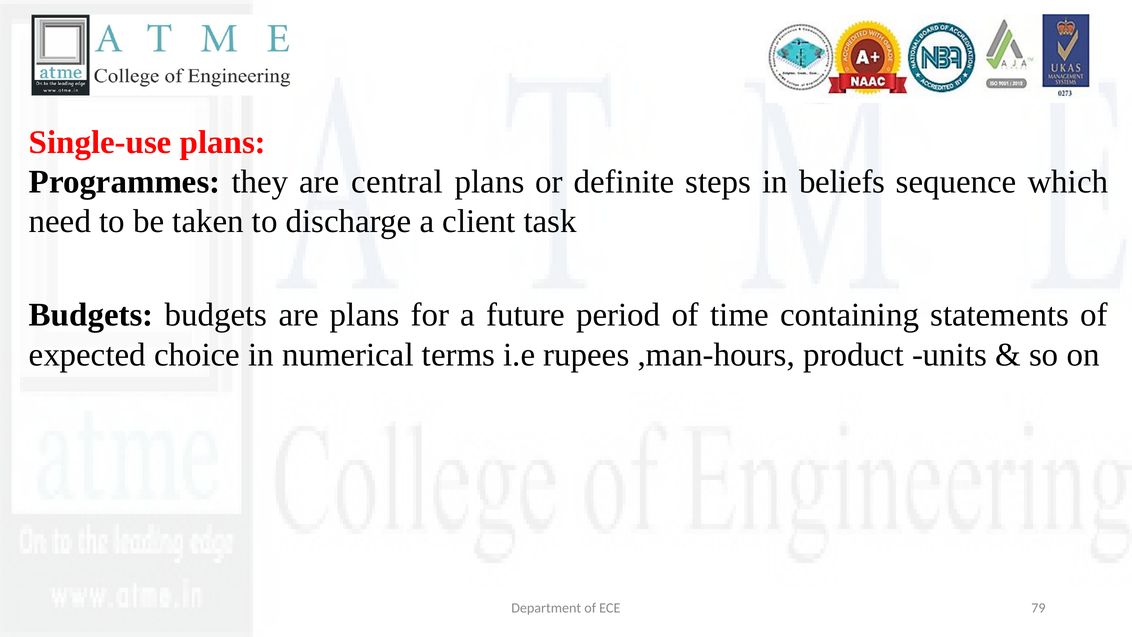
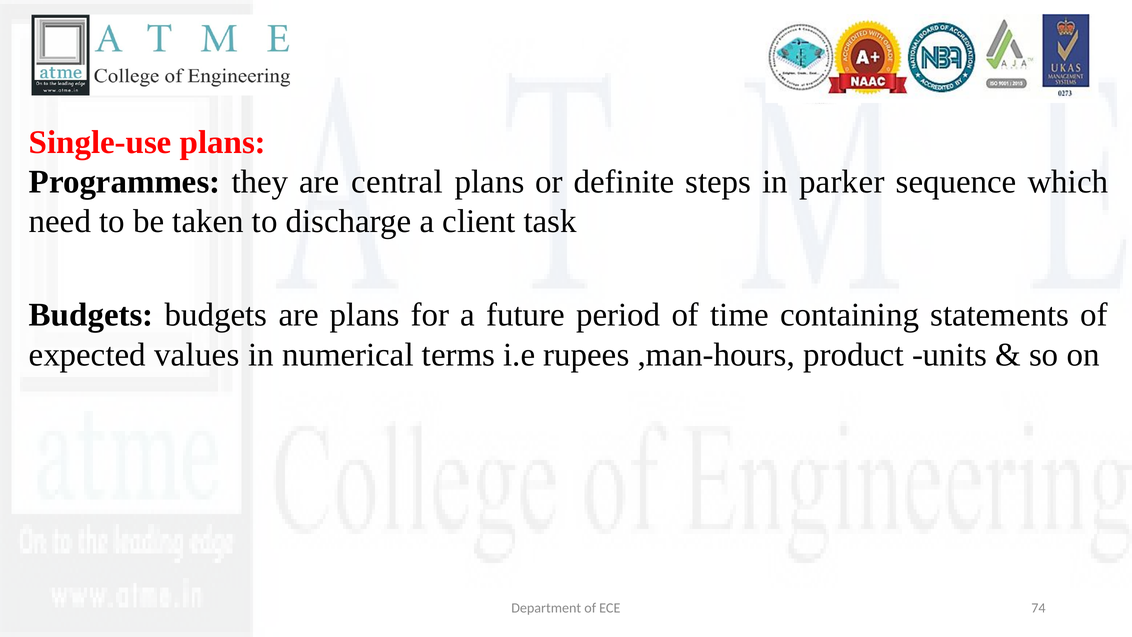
beliefs: beliefs -> parker
choice: choice -> values
79: 79 -> 74
